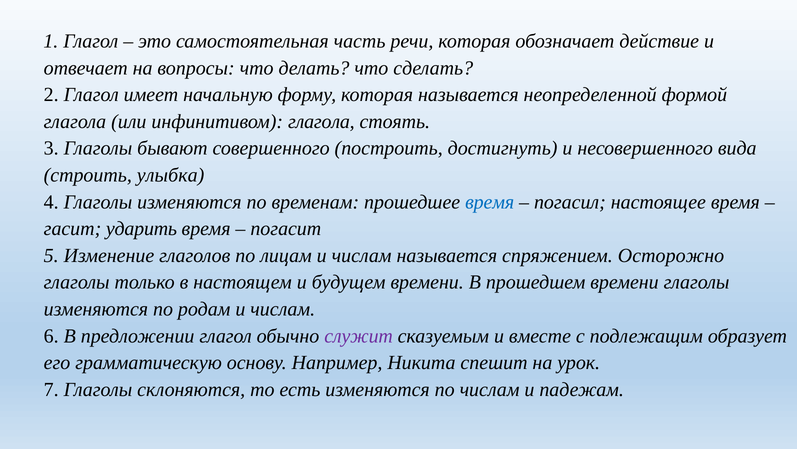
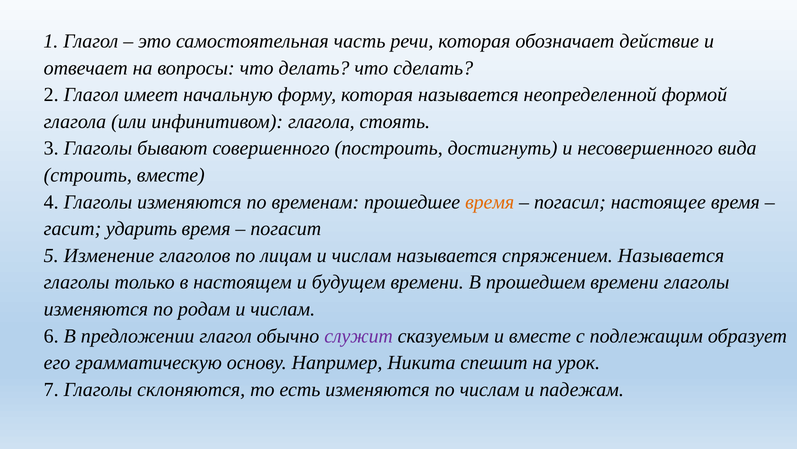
строить улыбка: улыбка -> вместе
время at (490, 202) colour: blue -> orange
спряжением Осторожно: Осторожно -> Называется
